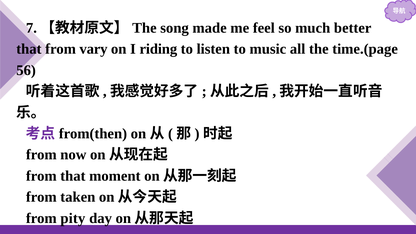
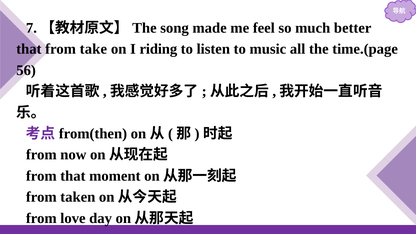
vary: vary -> take
pity: pity -> love
